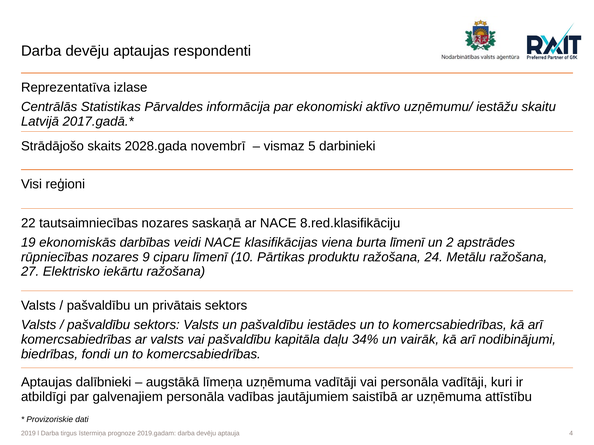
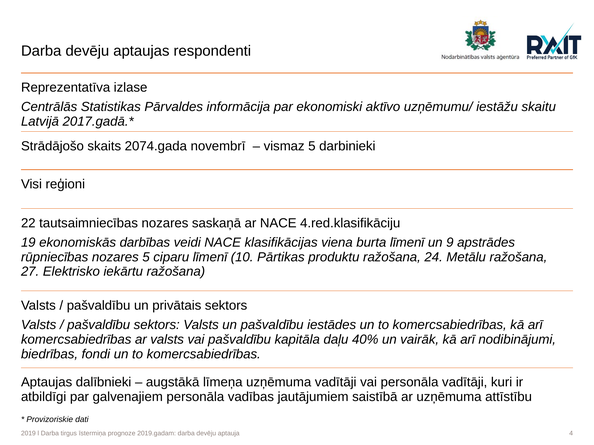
2028.gada: 2028.gada -> 2074.gada
8.red.klasifikāciju: 8.red.klasifikāciju -> 4.red.klasifikāciju
2: 2 -> 9
nozares 9: 9 -> 5
34%: 34% -> 40%
